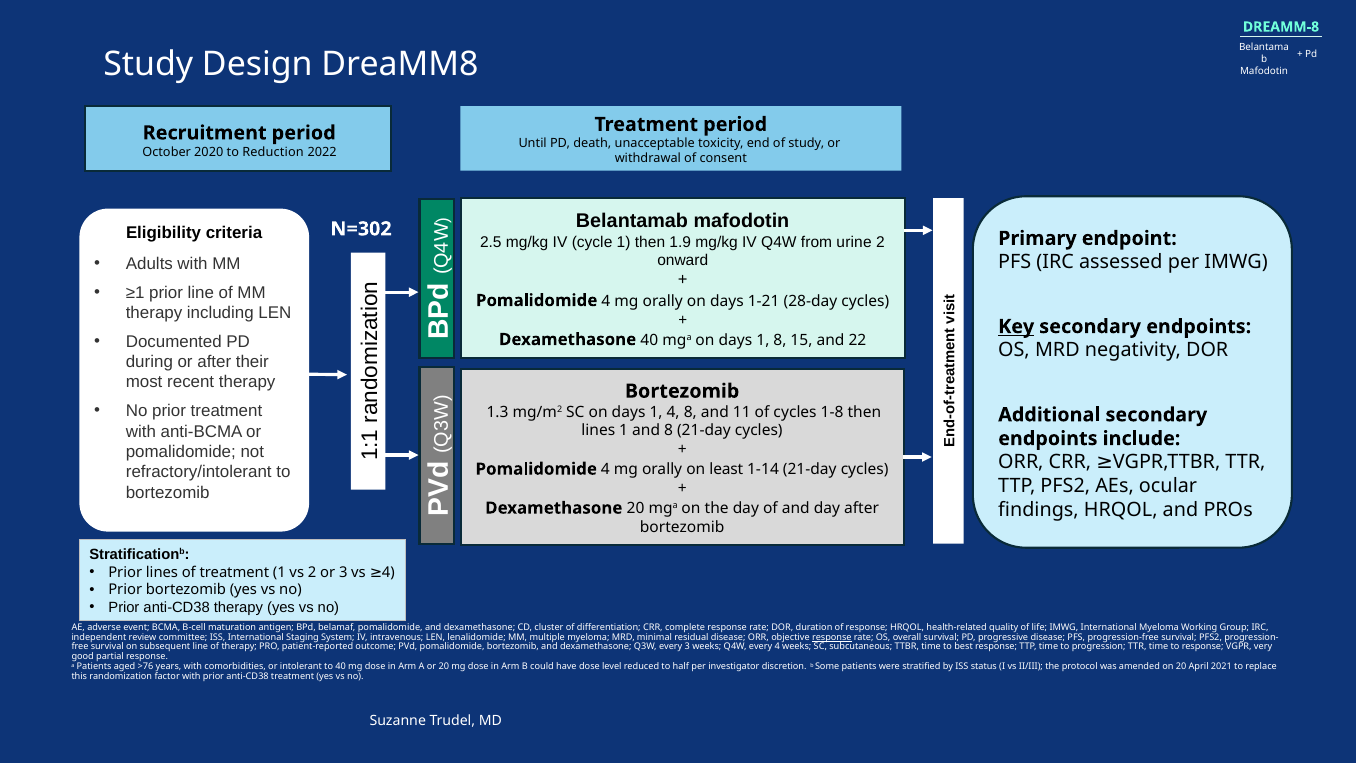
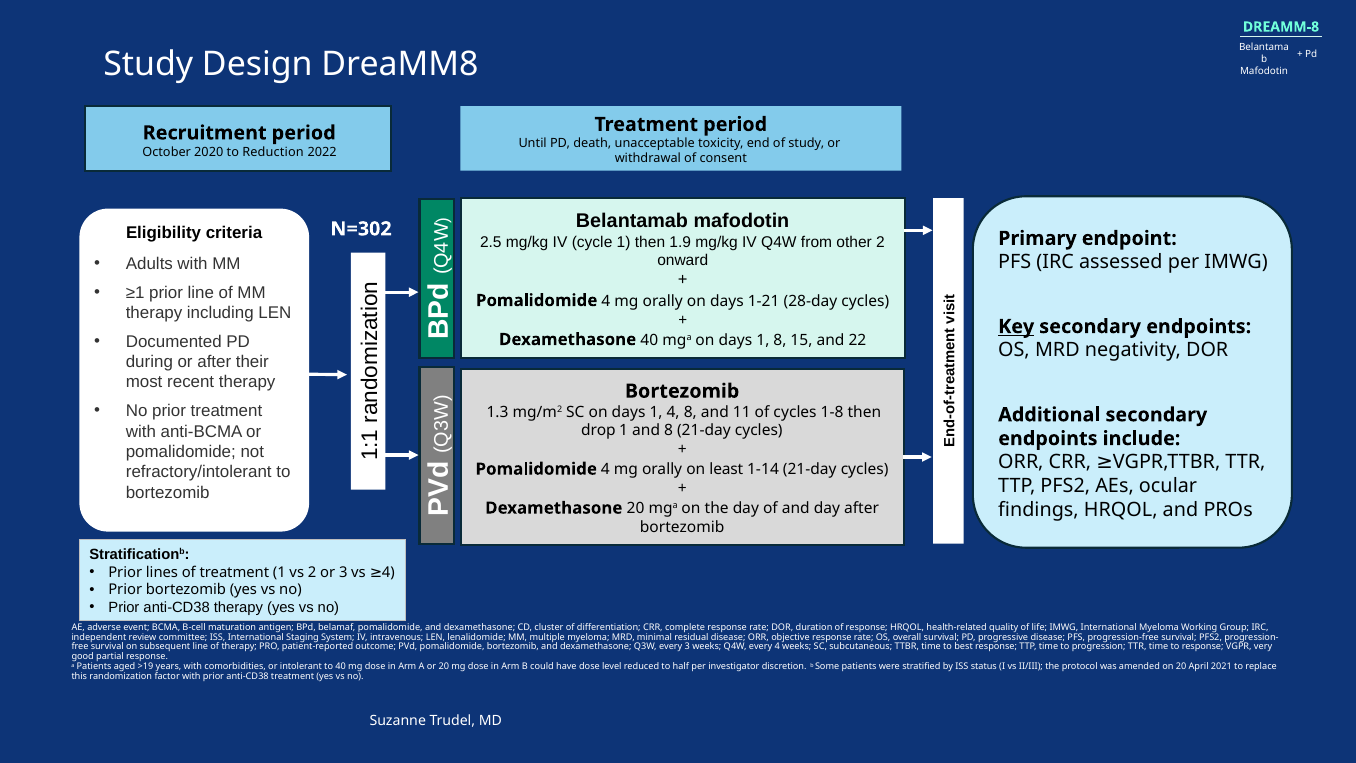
urine: urine -> other
lines at (598, 431): lines -> drop
response at (832, 637) underline: present -> none
>76: >76 -> >19
